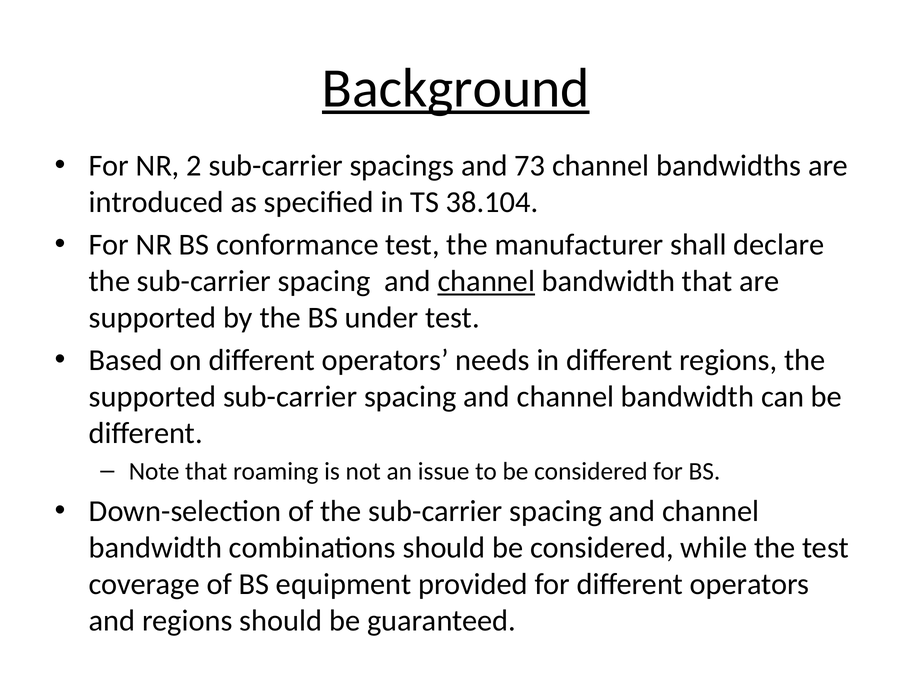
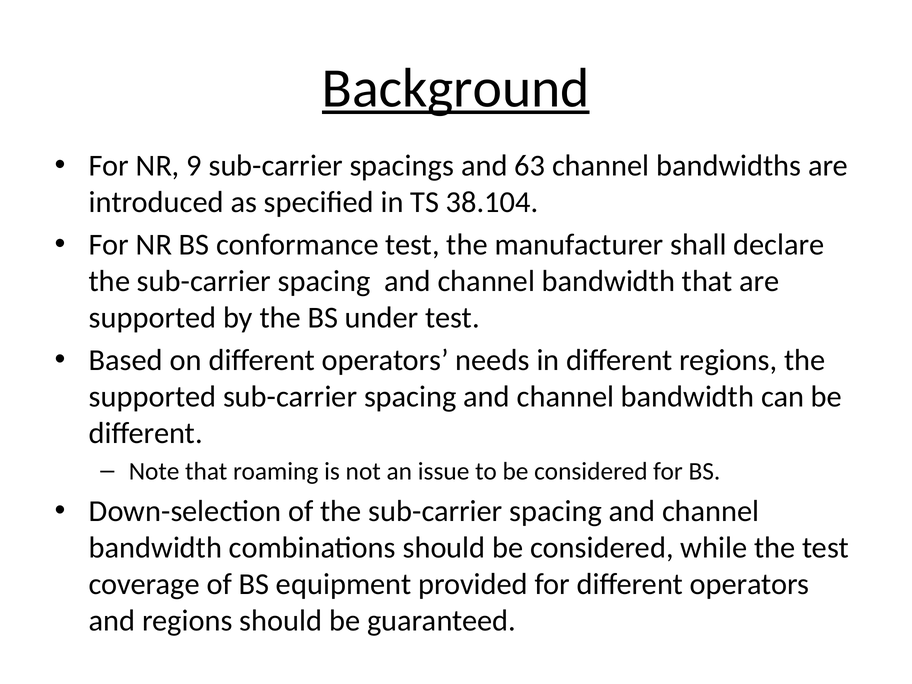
2: 2 -> 9
73: 73 -> 63
channel at (486, 281) underline: present -> none
